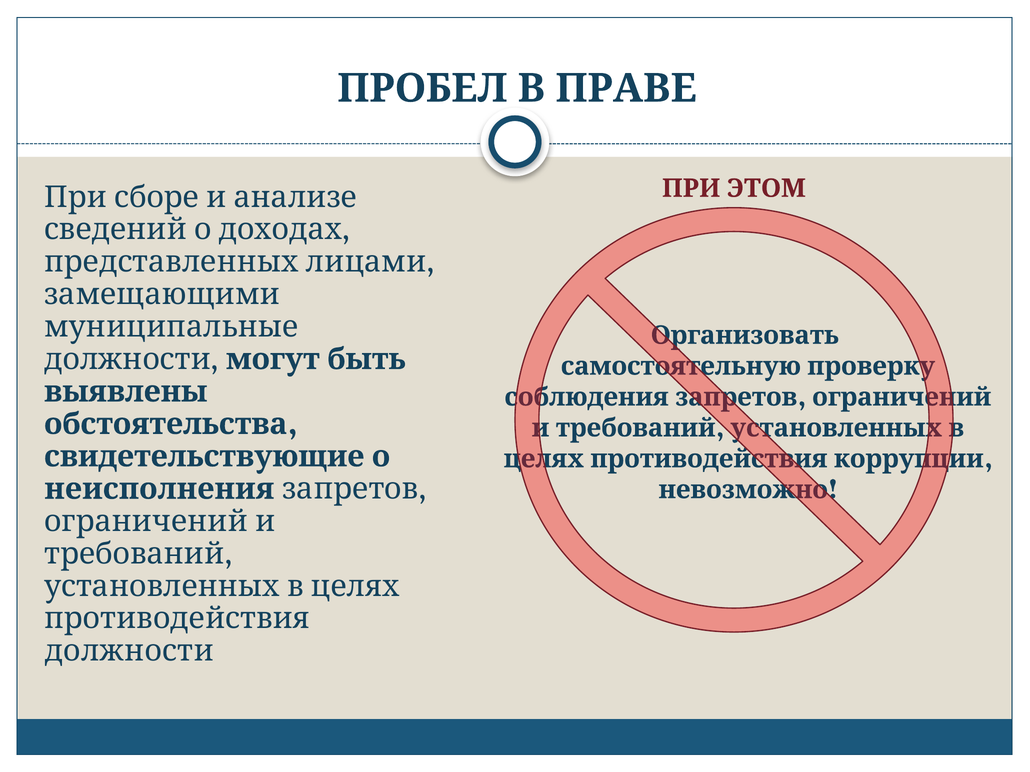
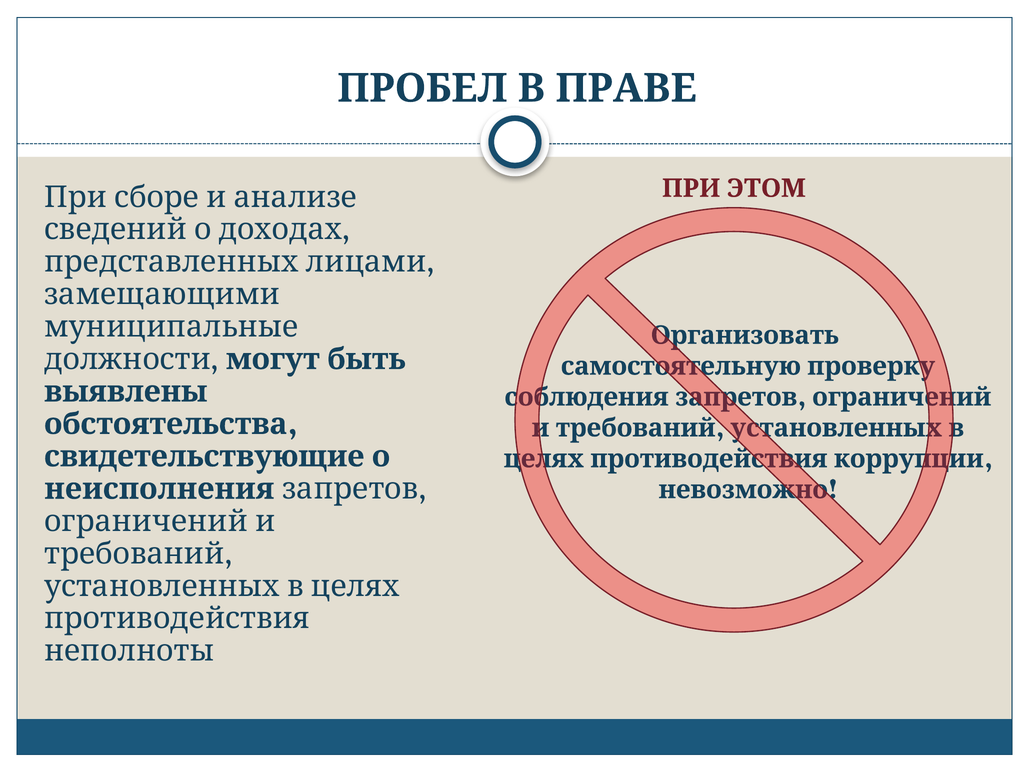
должности at (129, 651): должности -> неполноты
